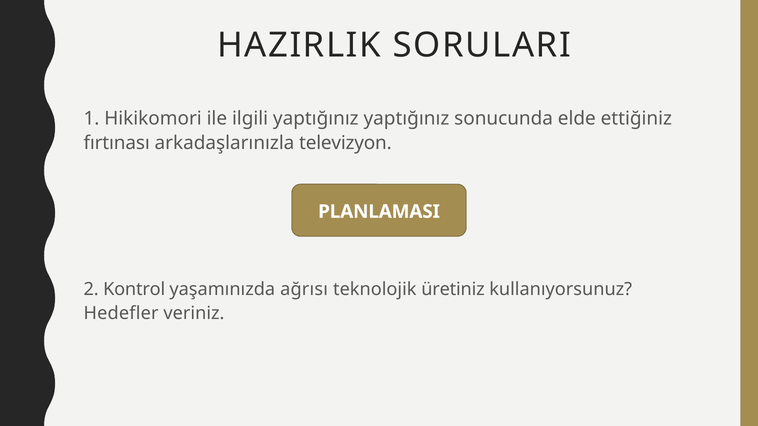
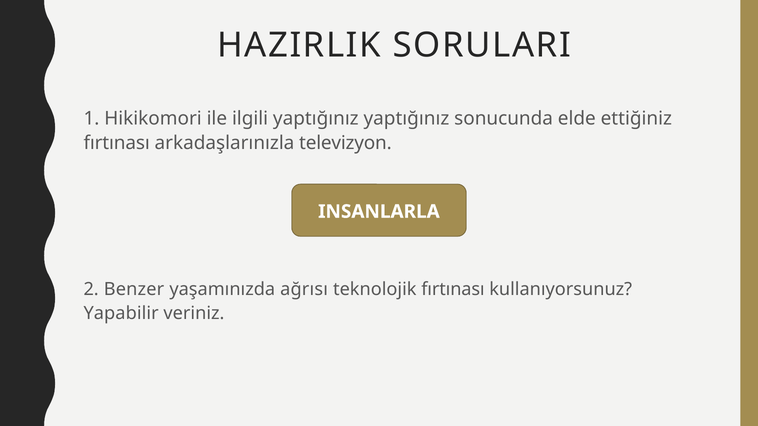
PLANLAMASI: PLANLAMASI -> INSANLARLA
Kontrol: Kontrol -> Benzer
teknolojik üretiniz: üretiniz -> fırtınası
Hedefler: Hedefler -> Yapabilir
